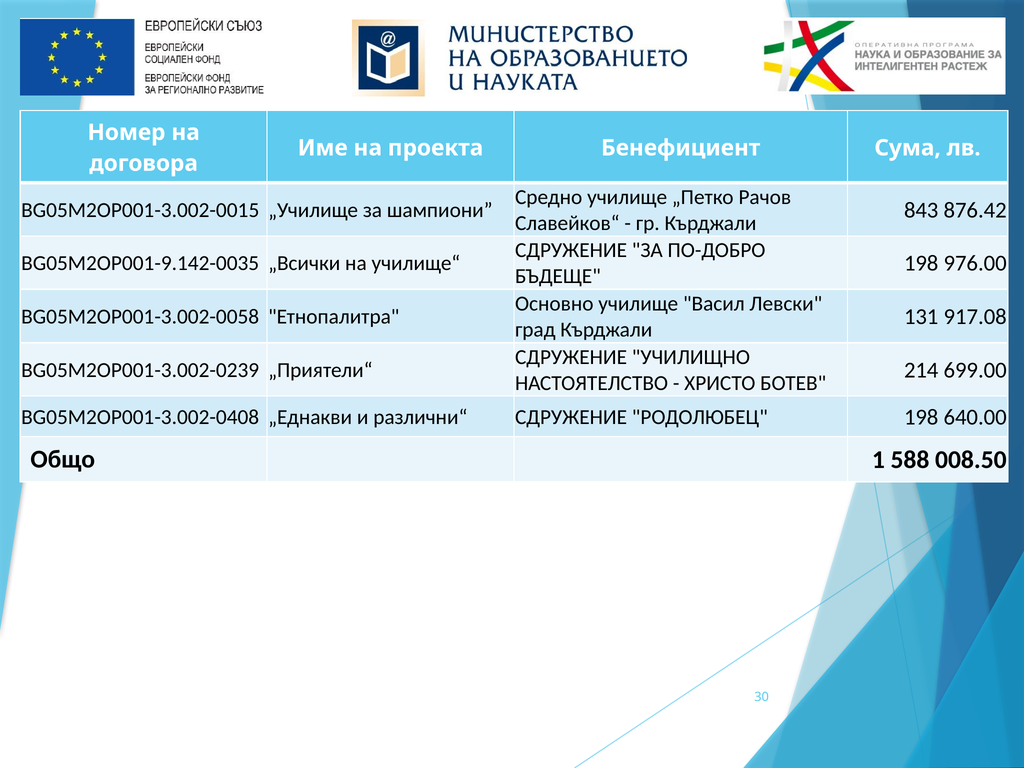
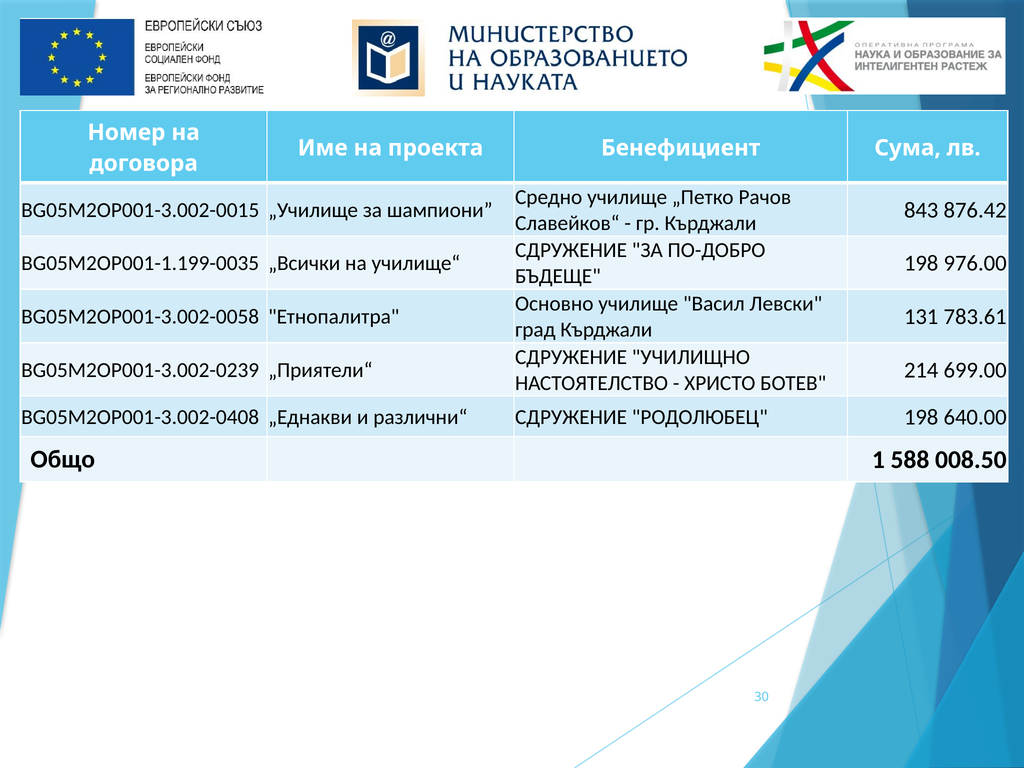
BG05M2OP001-9.142-0035: BG05M2OP001-9.142-0035 -> BG05M2OP001-1.199-0035
917.08: 917.08 -> 783.61
